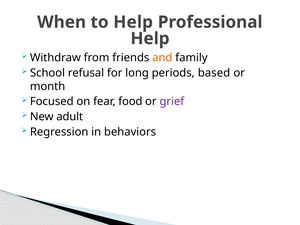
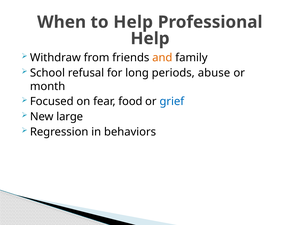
based: based -> abuse
grief colour: purple -> blue
adult: adult -> large
